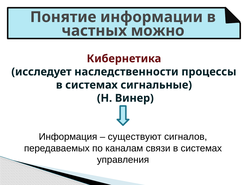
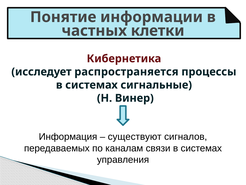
можно: можно -> клетки
наследственности: наследственности -> распространяется
